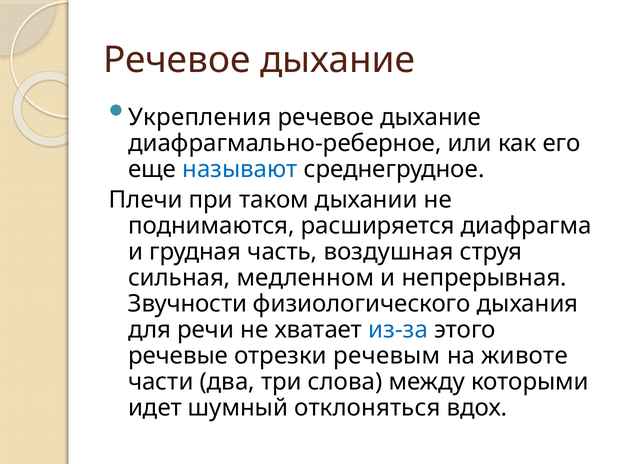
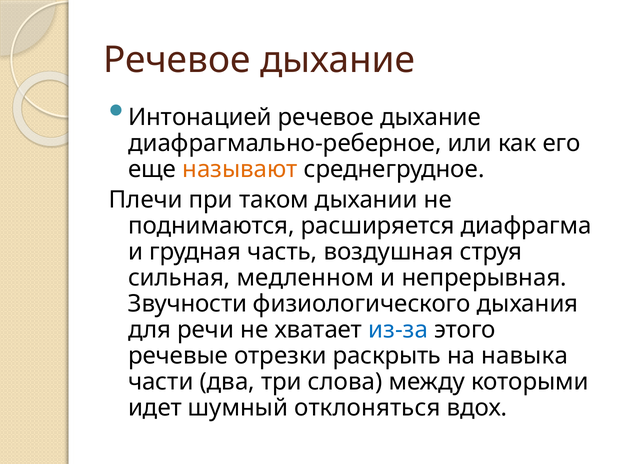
Укрепления: Укрепления -> Интонацией
называют colour: blue -> orange
речевым: речевым -> раскрыть
животе: животе -> навыка
